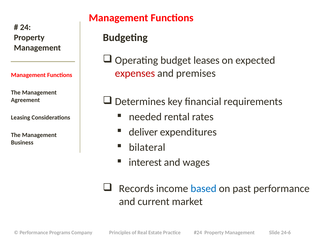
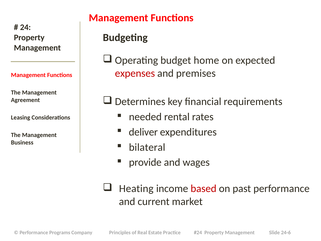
leases: leases -> home
interest: interest -> provide
Records: Records -> Heating
based colour: blue -> red
